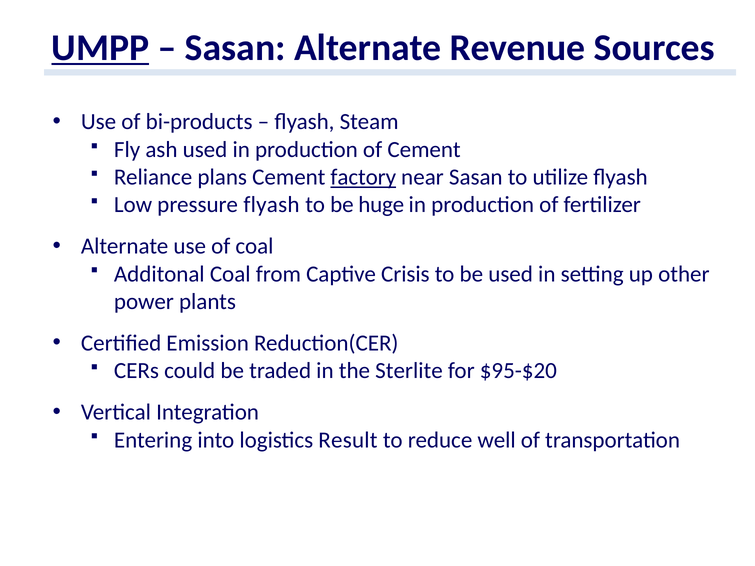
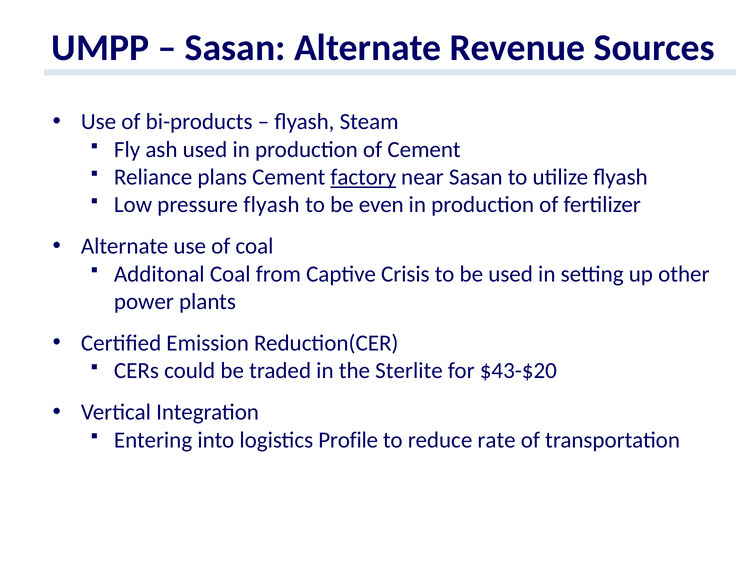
UMPP underline: present -> none
huge: huge -> even
$95-$20: $95-$20 -> $43-$20
Result: Result -> Profile
well: well -> rate
